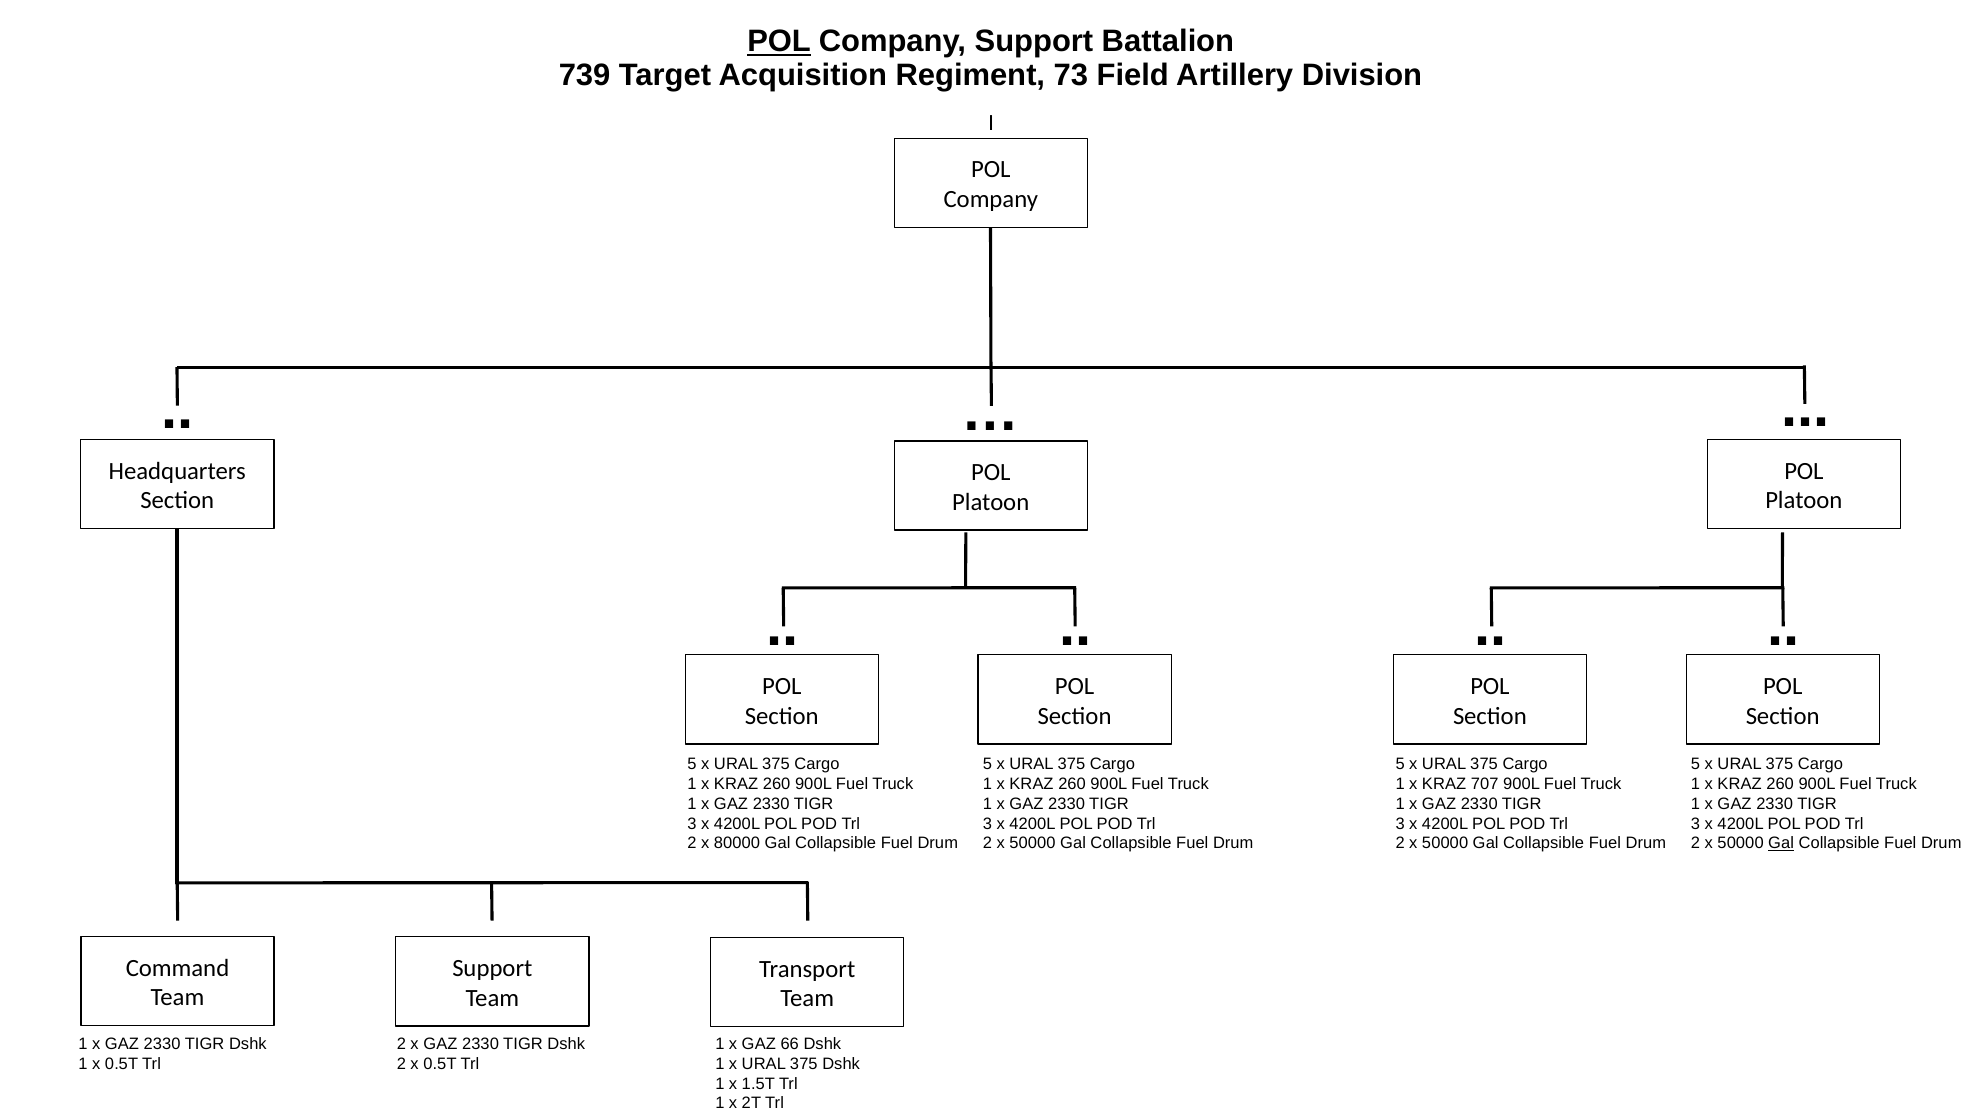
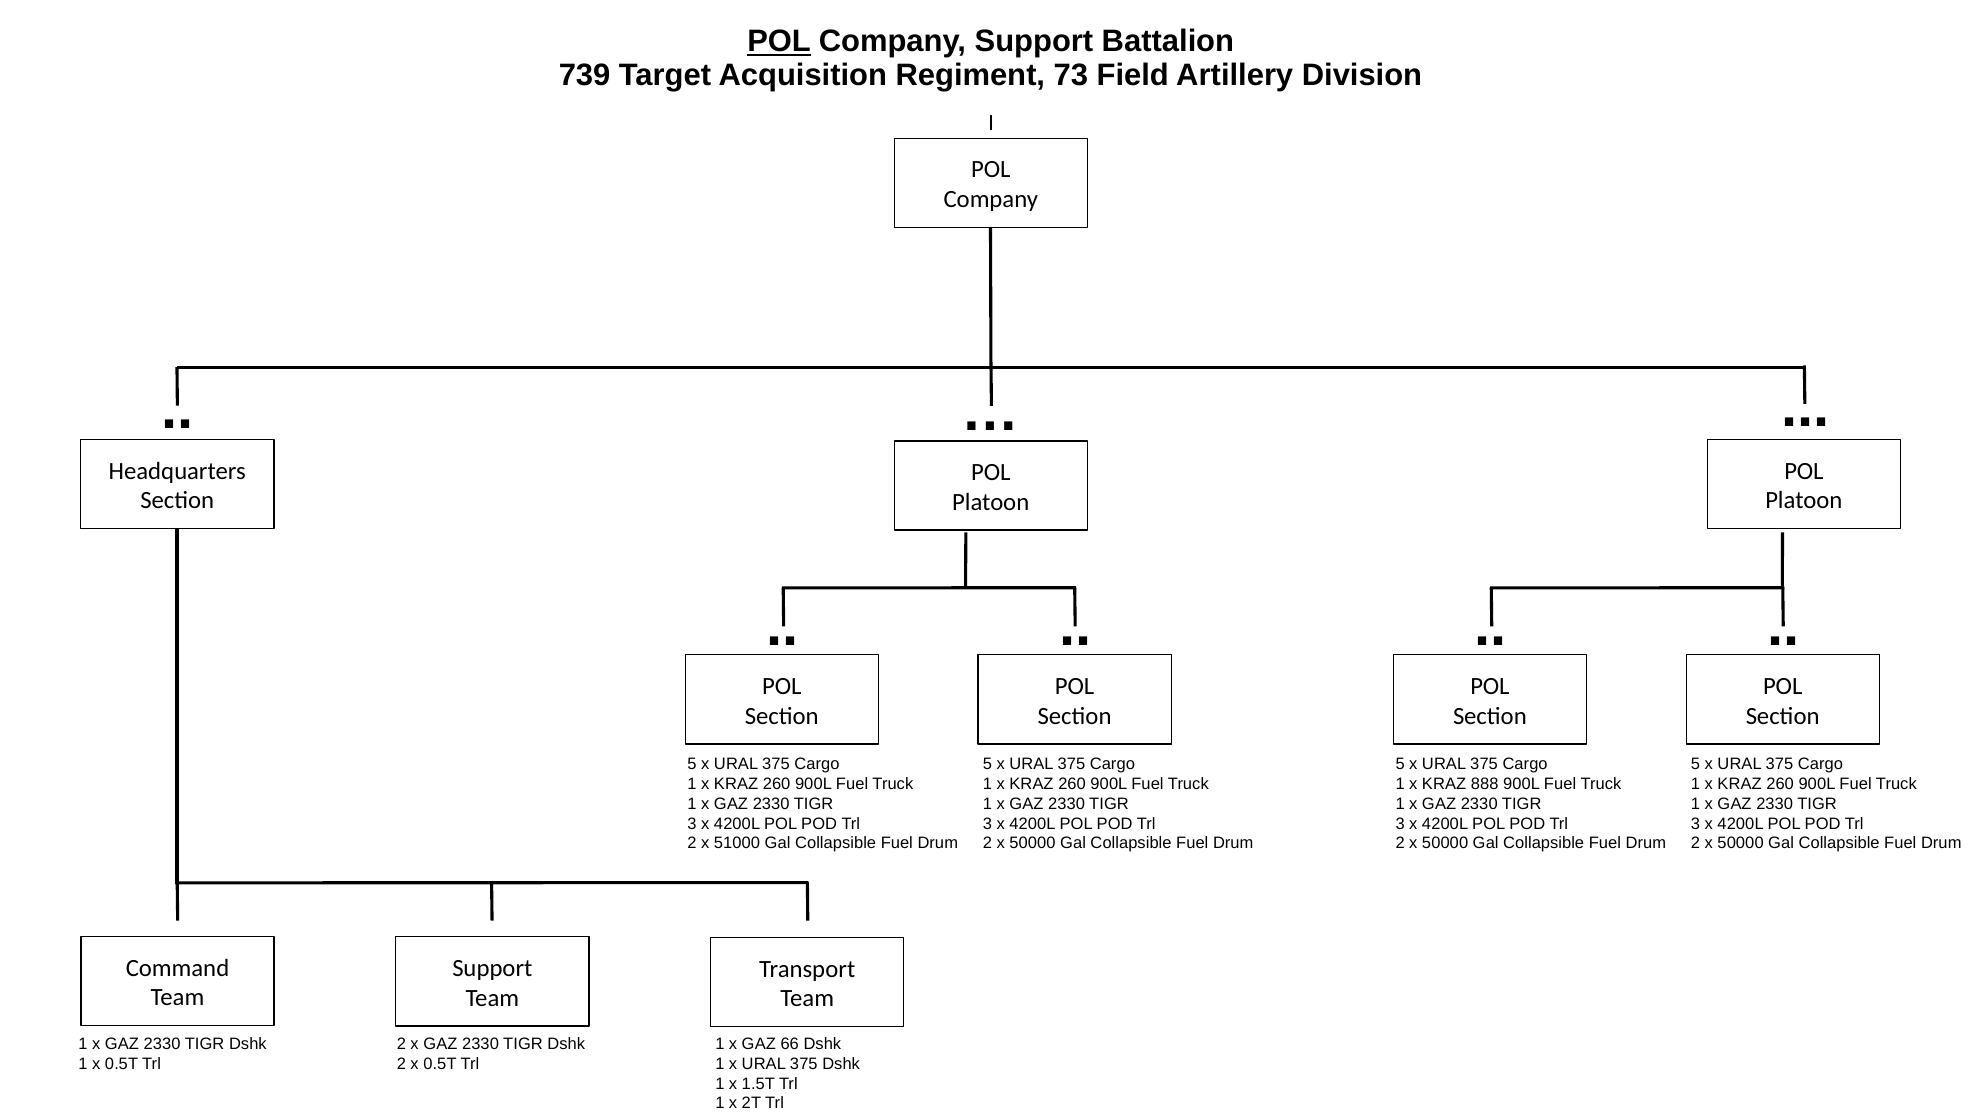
707: 707 -> 888
80000: 80000 -> 51000
Gal at (1781, 843) underline: present -> none
